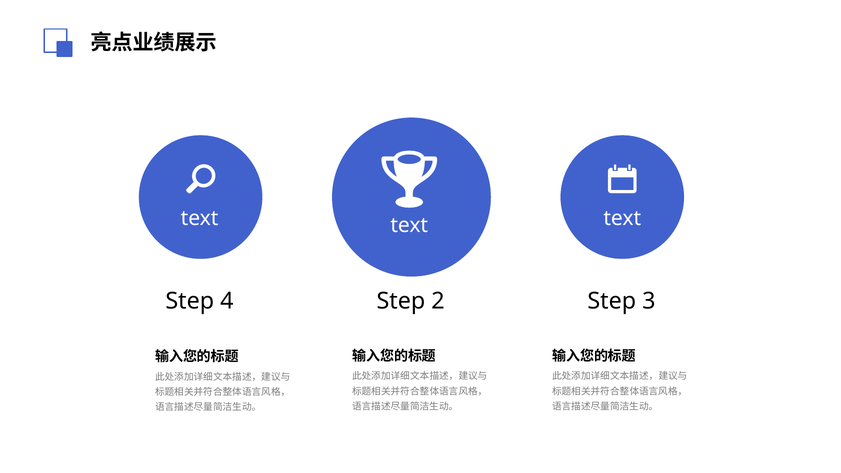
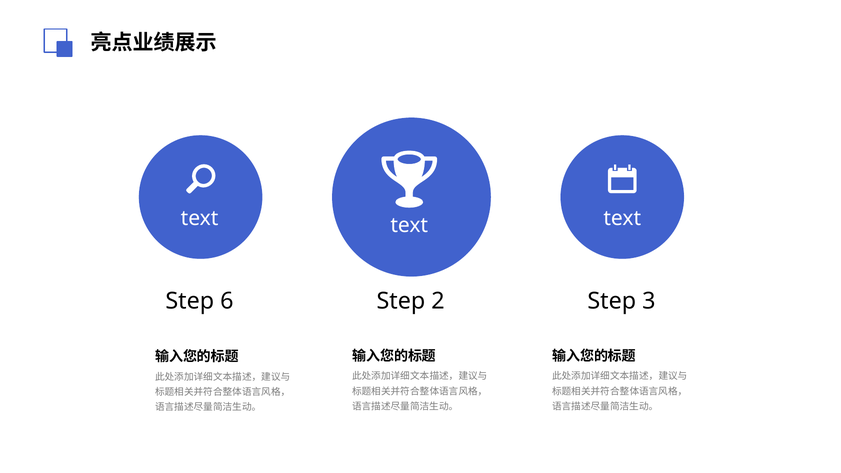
4: 4 -> 6
